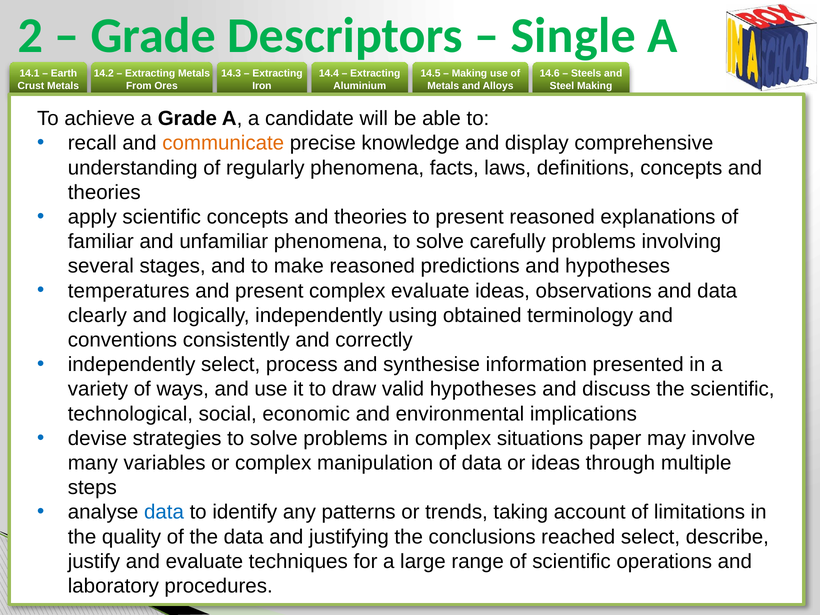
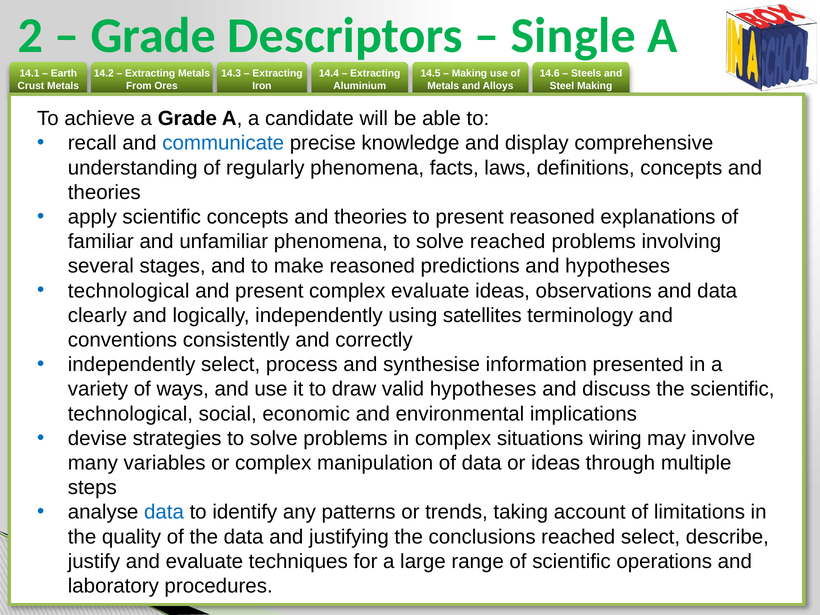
communicate colour: orange -> blue
solve carefully: carefully -> reached
temperatures at (129, 291): temperatures -> technological
obtained: obtained -> satellites
paper: paper -> wiring
